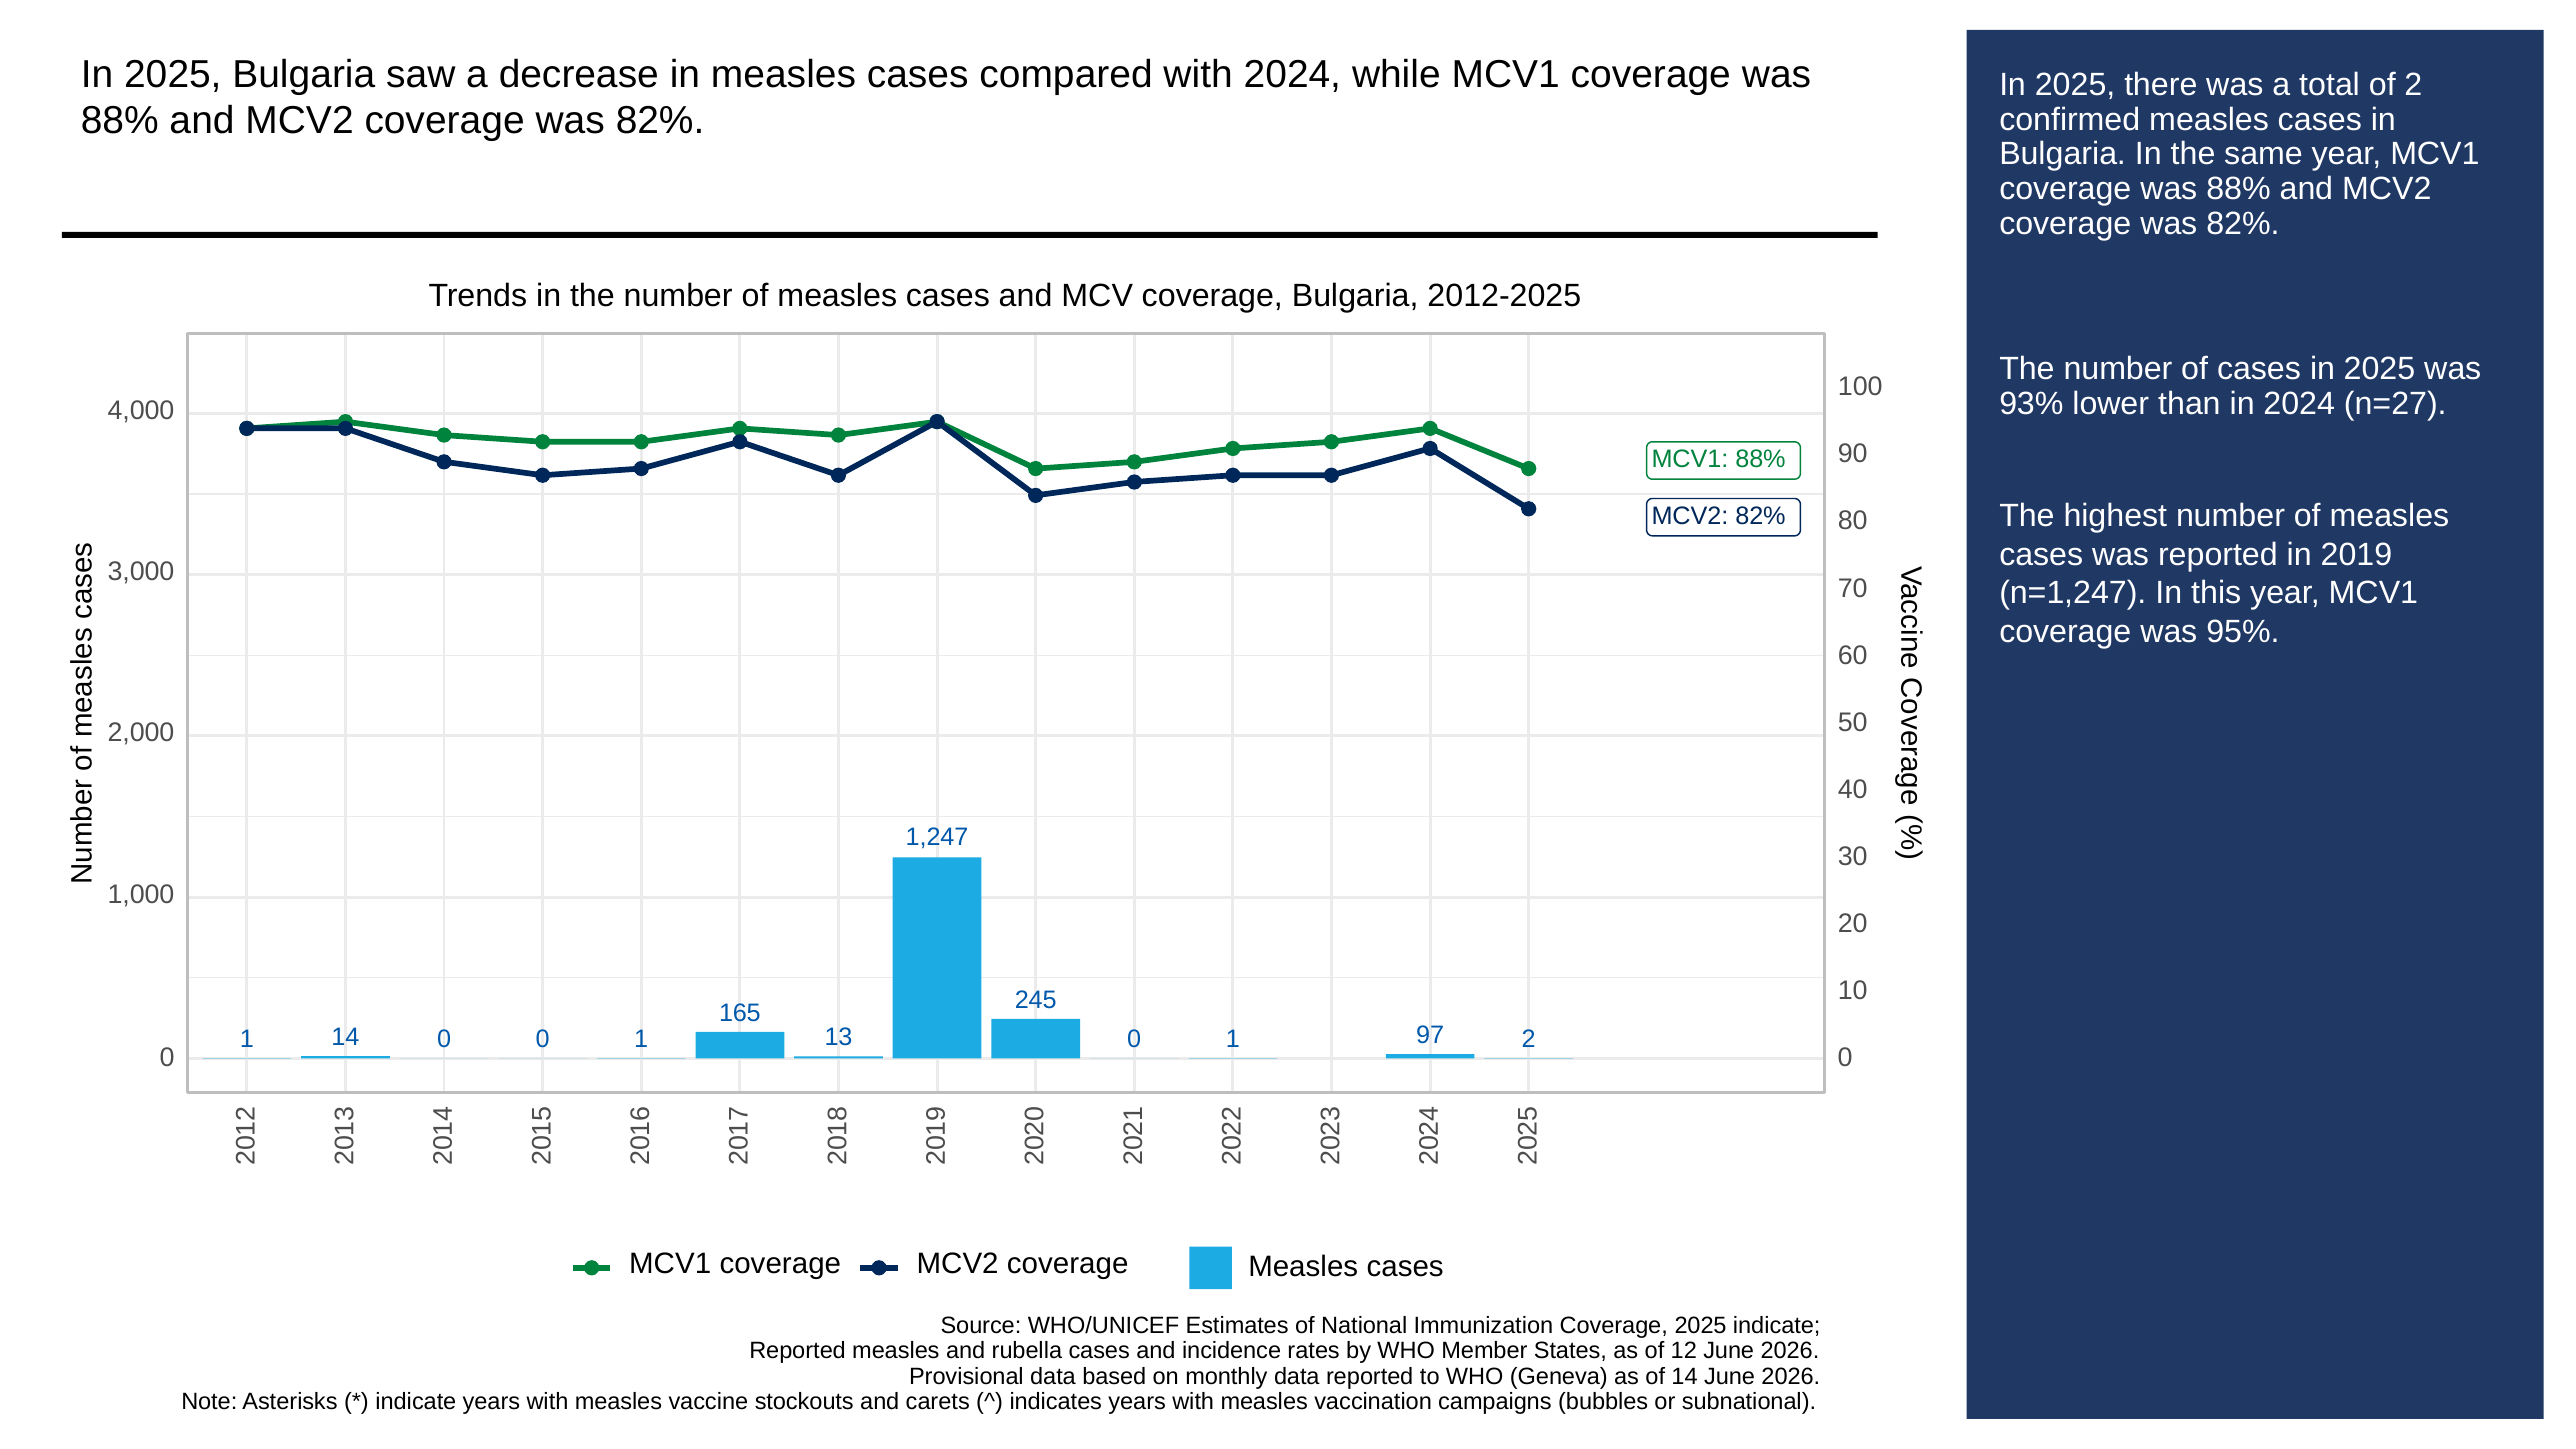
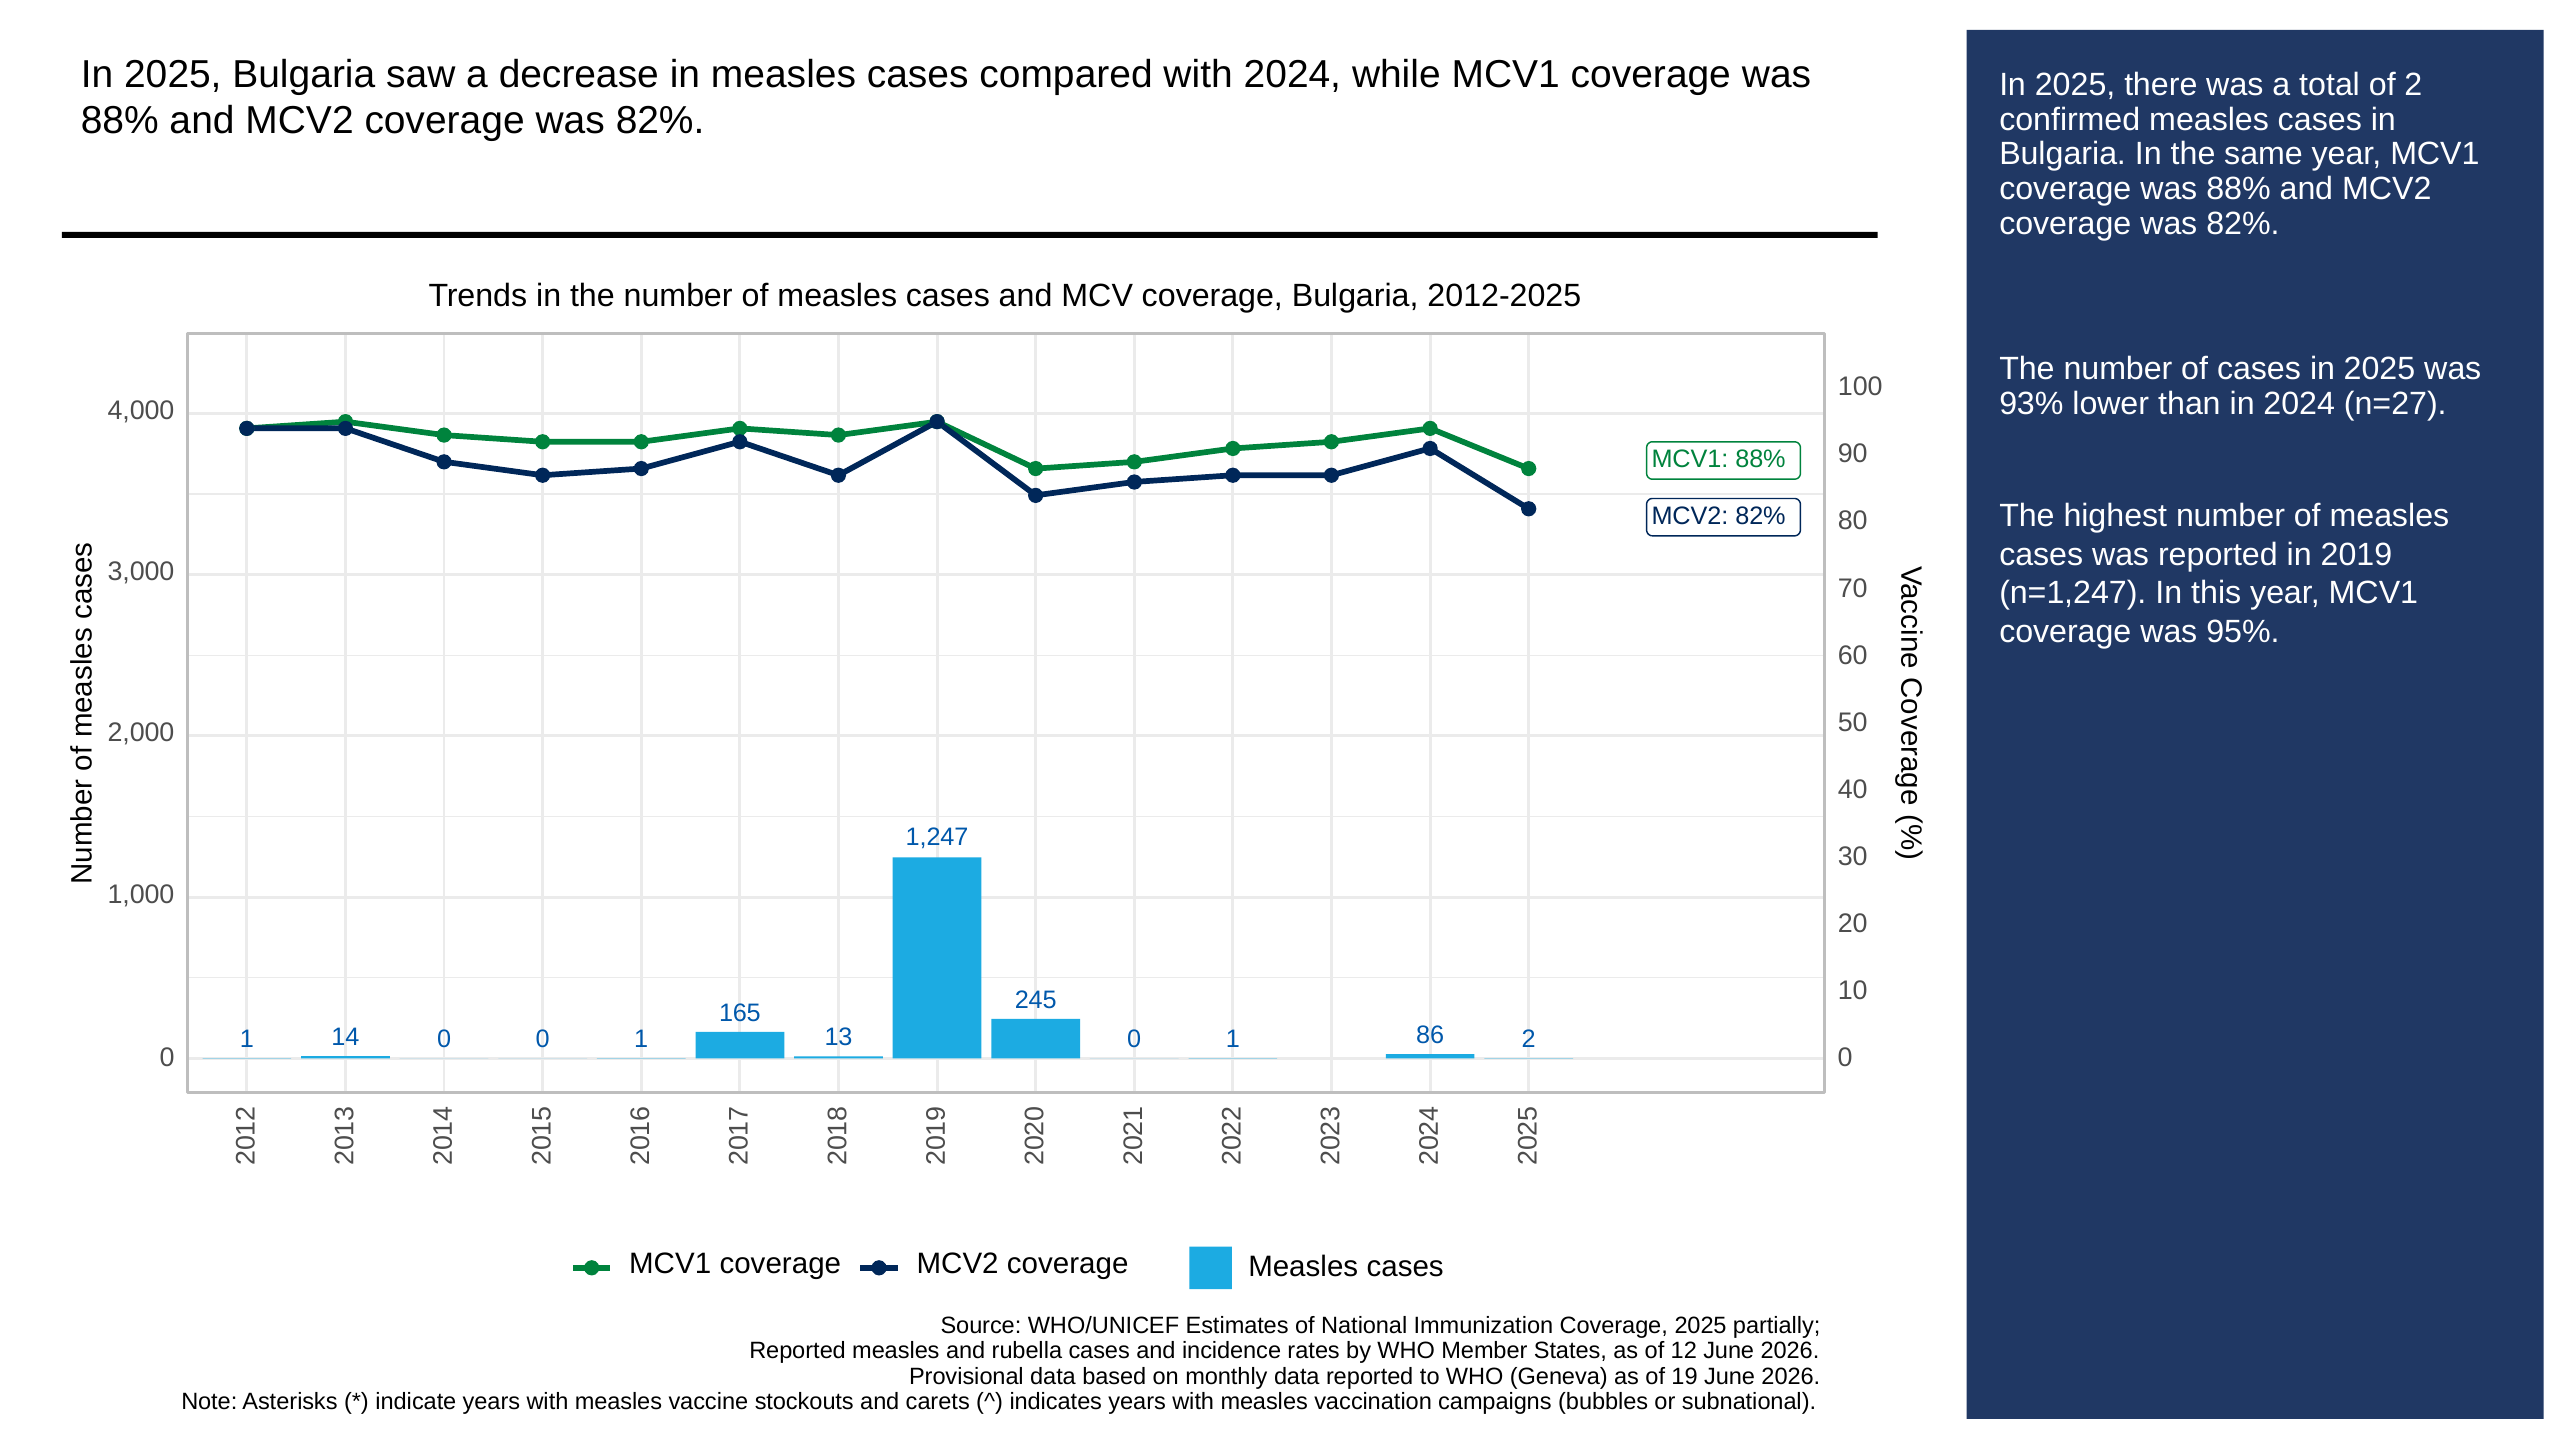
97: 97 -> 86
2025 indicate: indicate -> partially
of 14: 14 -> 19
